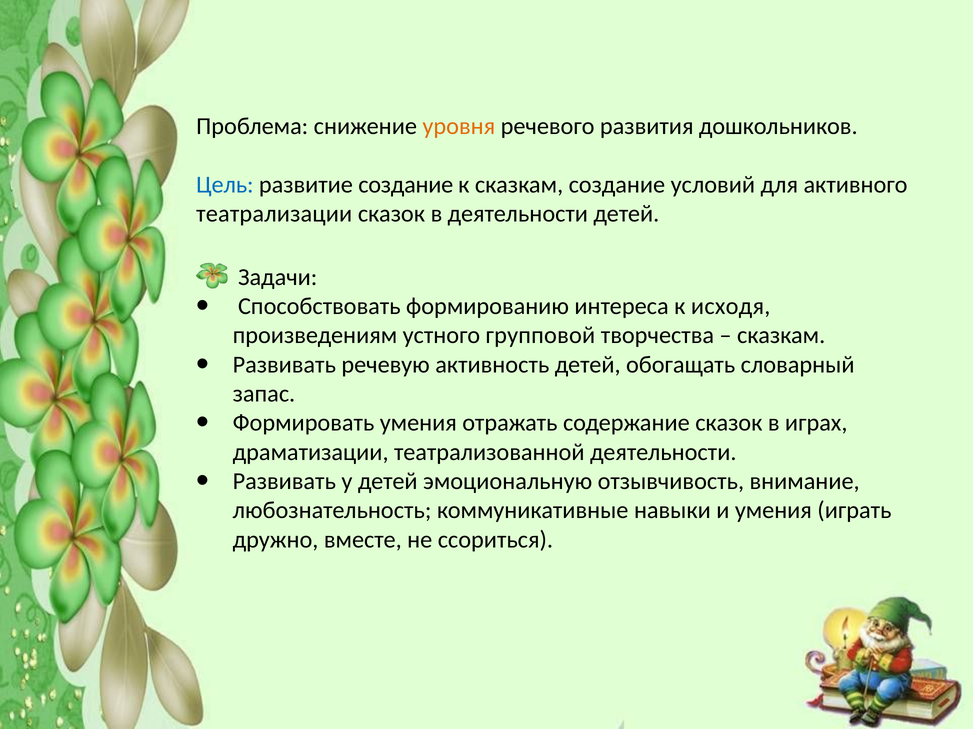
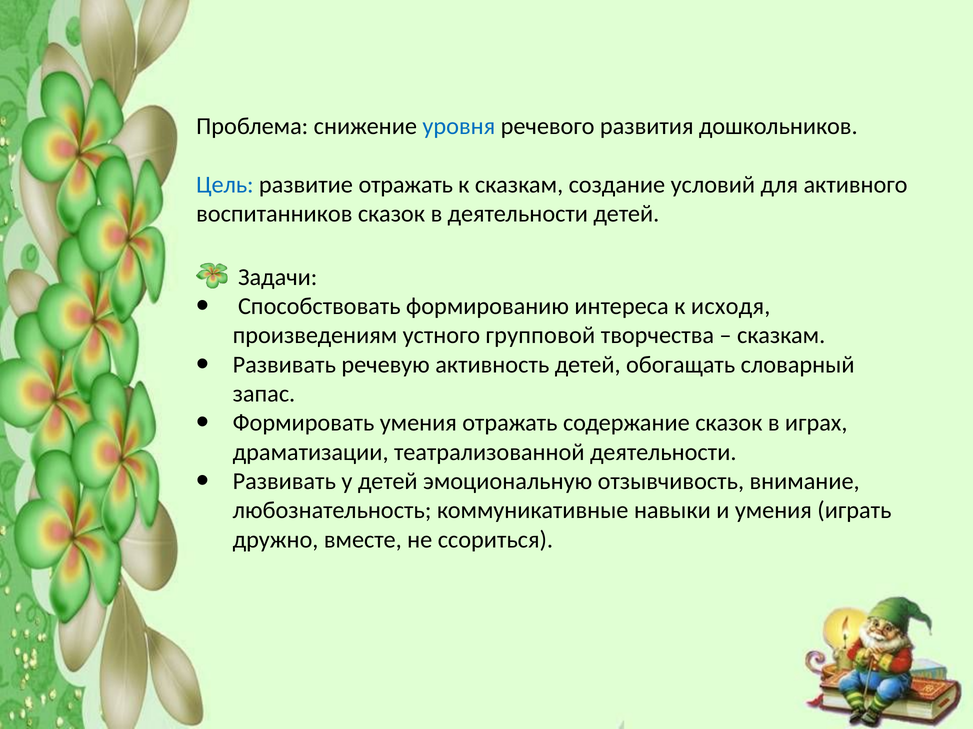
уровня colour: orange -> blue
развитие создание: создание -> отражать
театрализации: театрализации -> воспитанников
